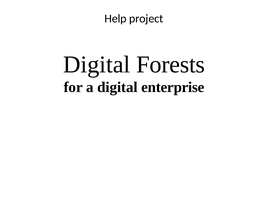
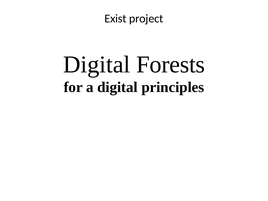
Help: Help -> Exist
enterprise: enterprise -> principles
